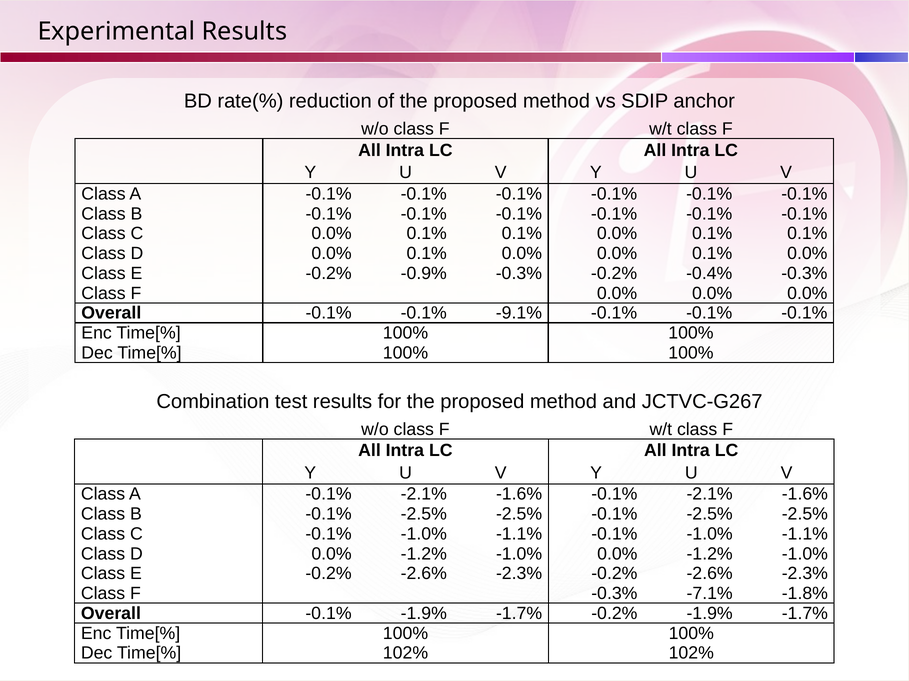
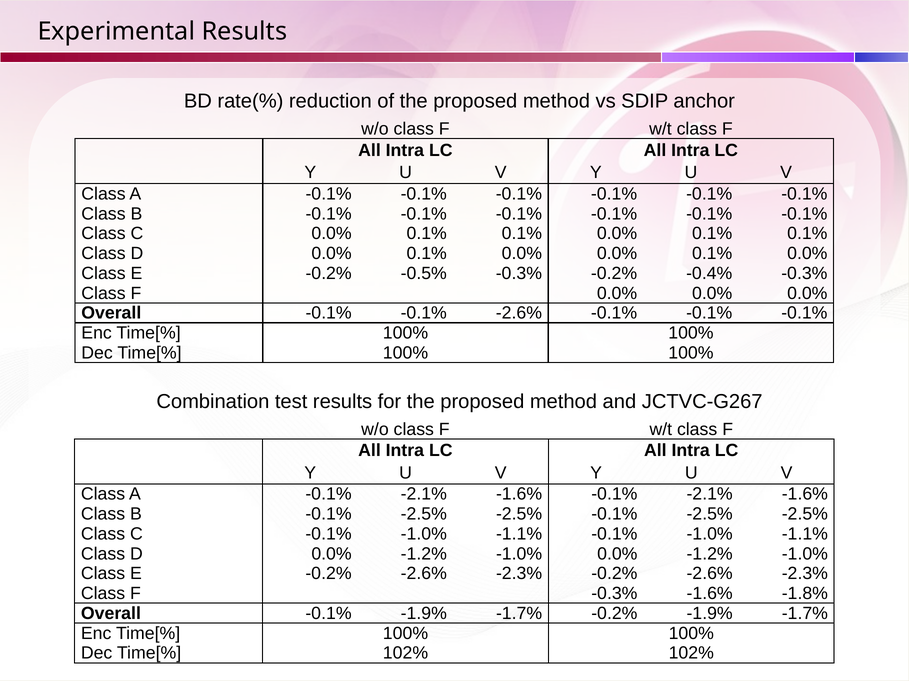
-0.9%: -0.9% -> -0.5%
-0.1% -9.1%: -9.1% -> -2.6%
-0.3% -7.1%: -7.1% -> -1.6%
